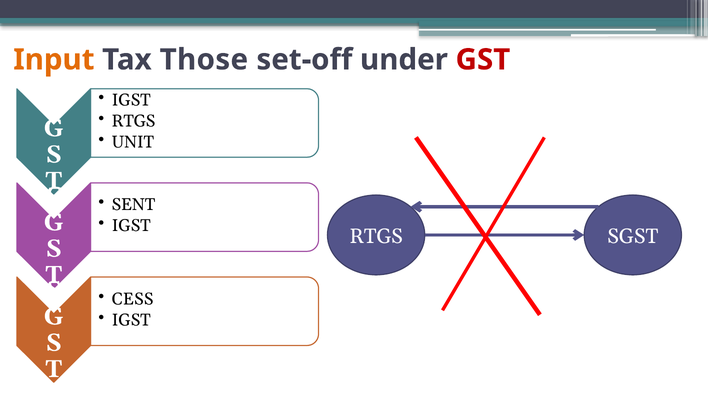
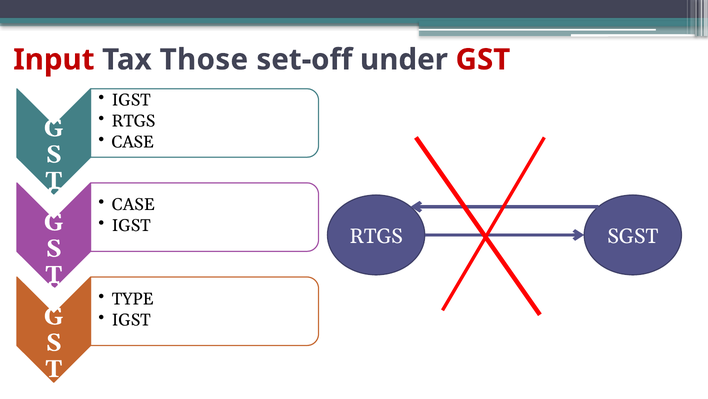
Input colour: orange -> red
UNIT at (133, 142): UNIT -> CASE
SENT at (134, 205): SENT -> CASE
CESS: CESS -> TYPE
